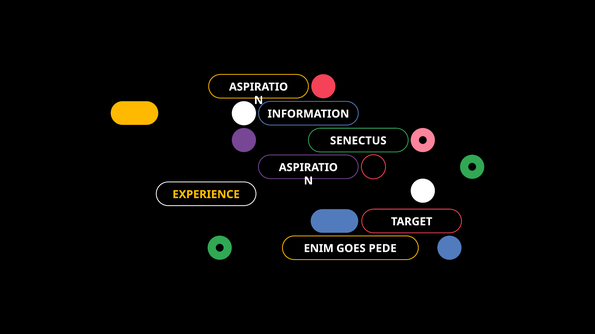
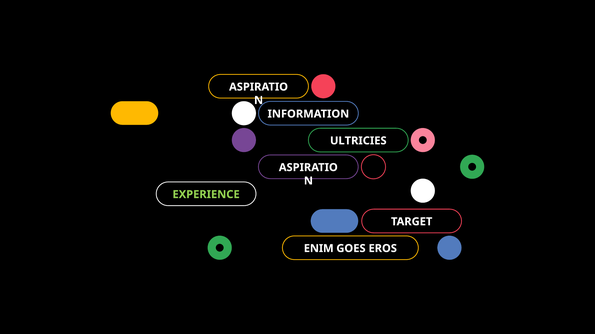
SENECTUS: SENECTUS -> ULTRICIES
EXPERIENCE colour: yellow -> light green
PEDE: PEDE -> EROS
